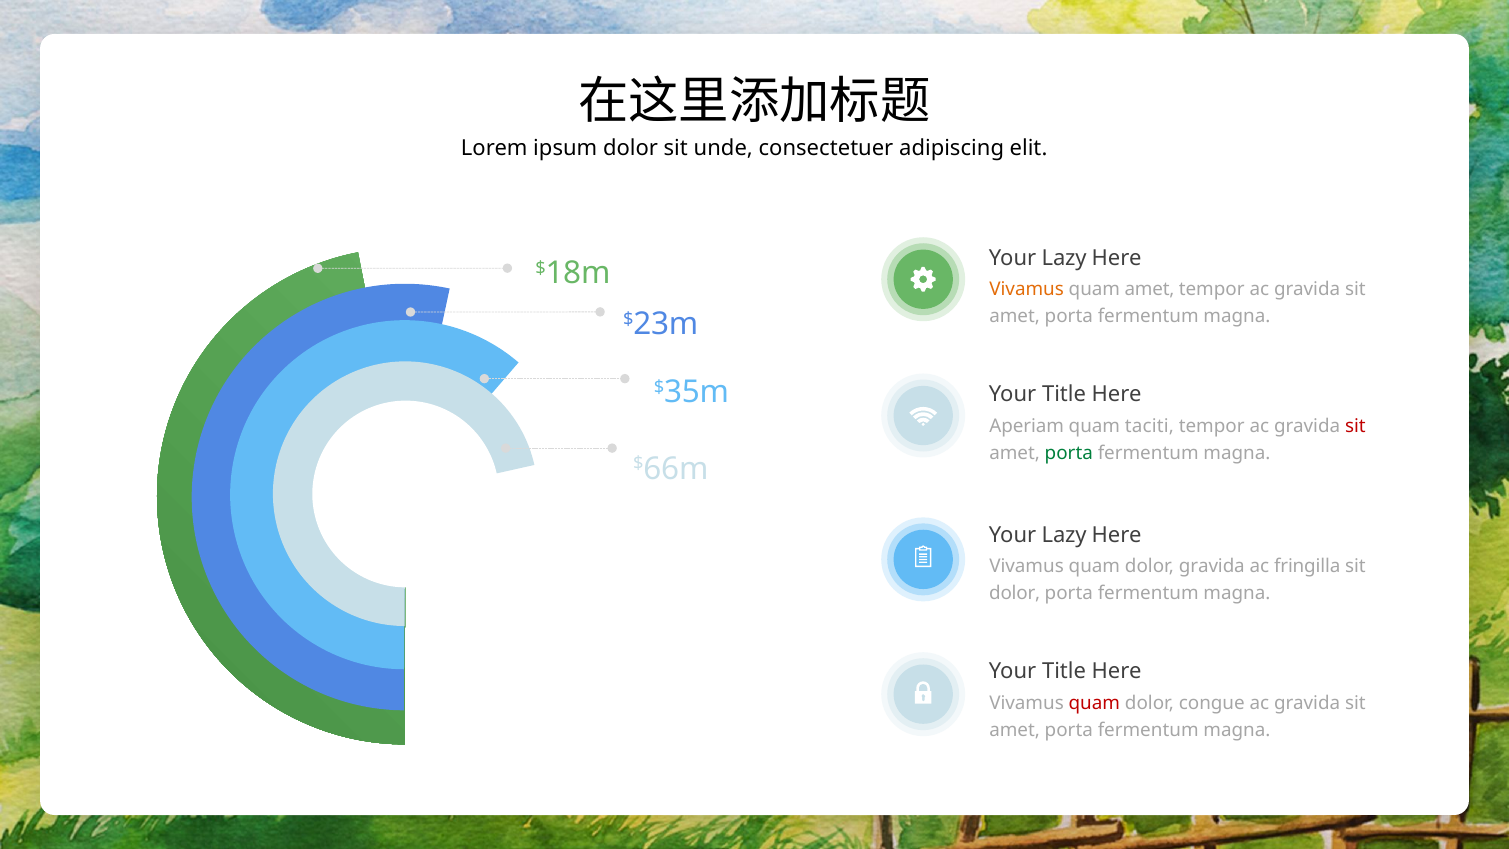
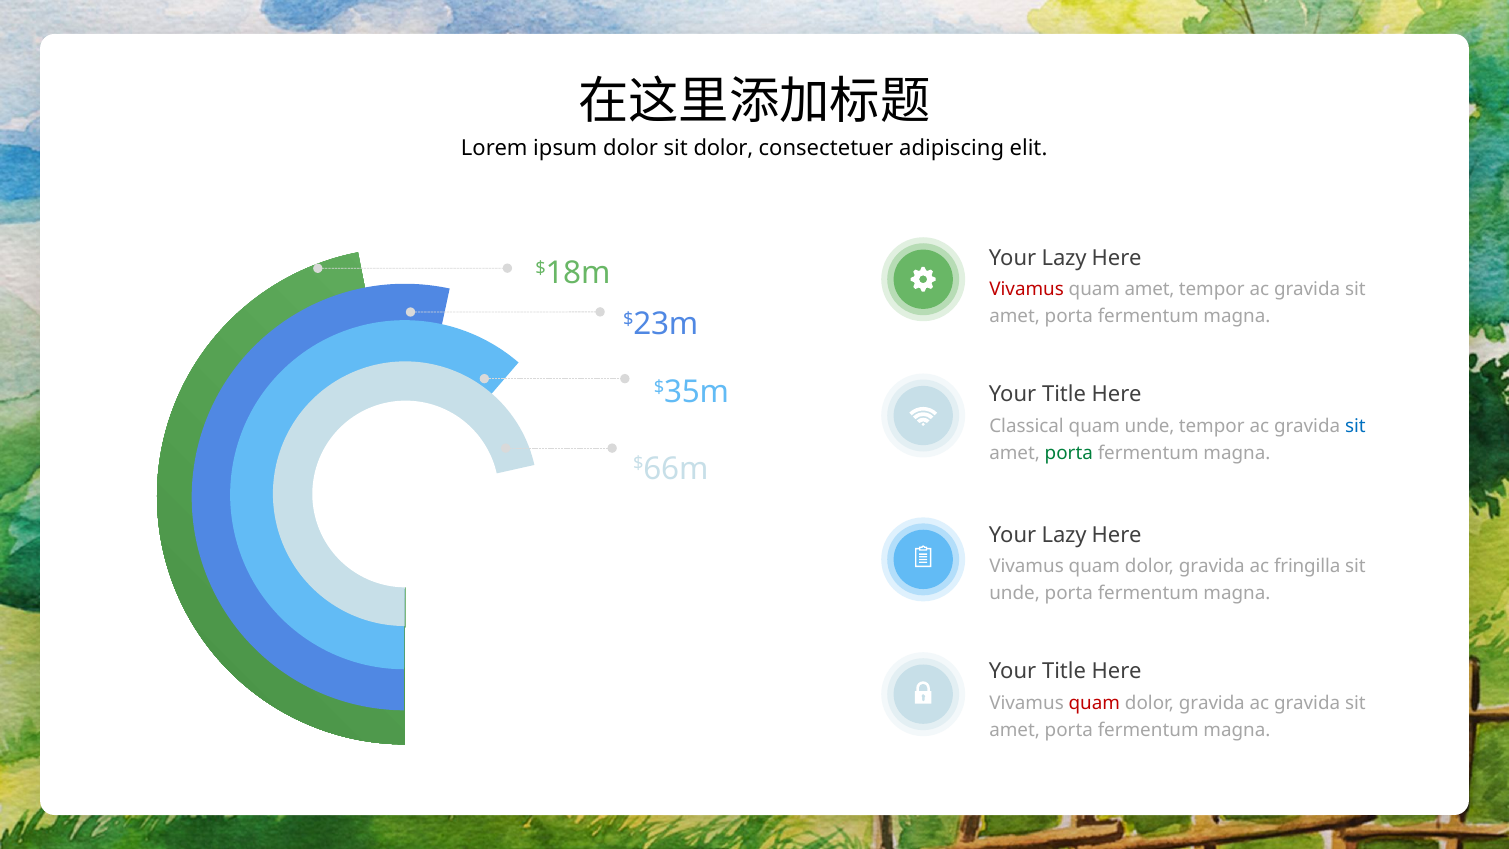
sit unde: unde -> dolor
Vivamus at (1027, 290) colour: orange -> red
Aperiam: Aperiam -> Classical
quam taciti: taciti -> unde
sit at (1355, 426) colour: red -> blue
dolor at (1015, 594): dolor -> unde
congue at (1212, 703): congue -> gravida
